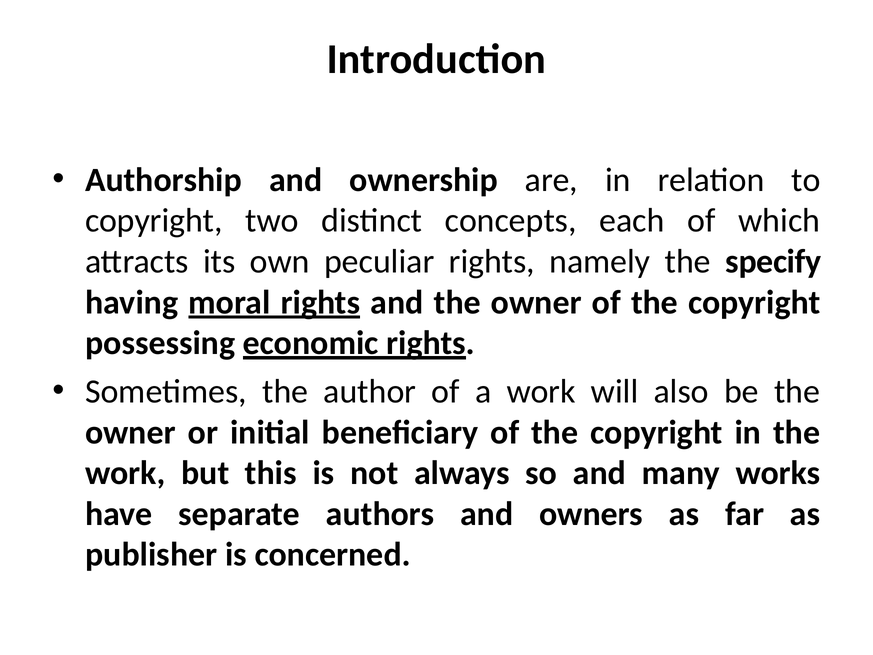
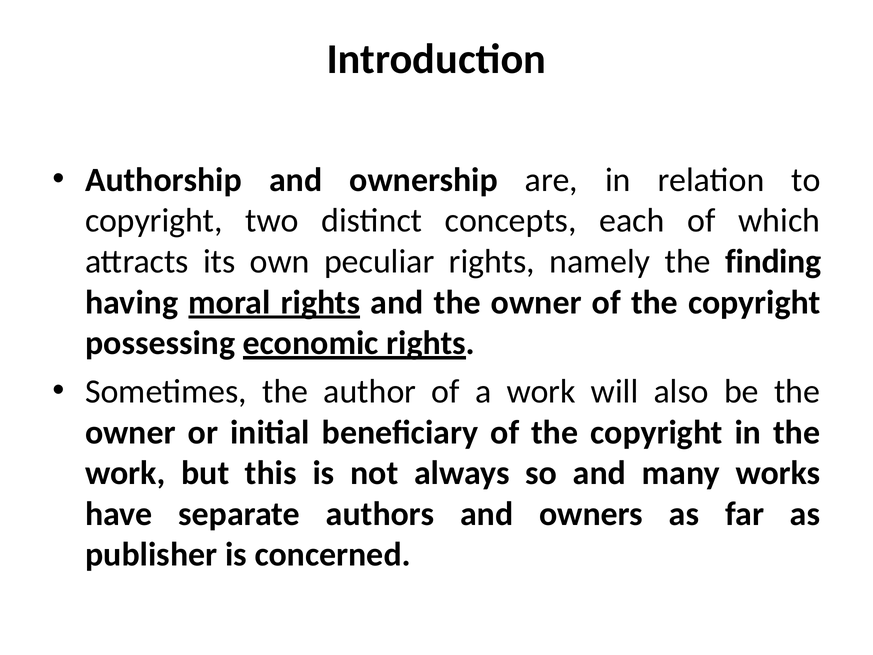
specify: specify -> finding
